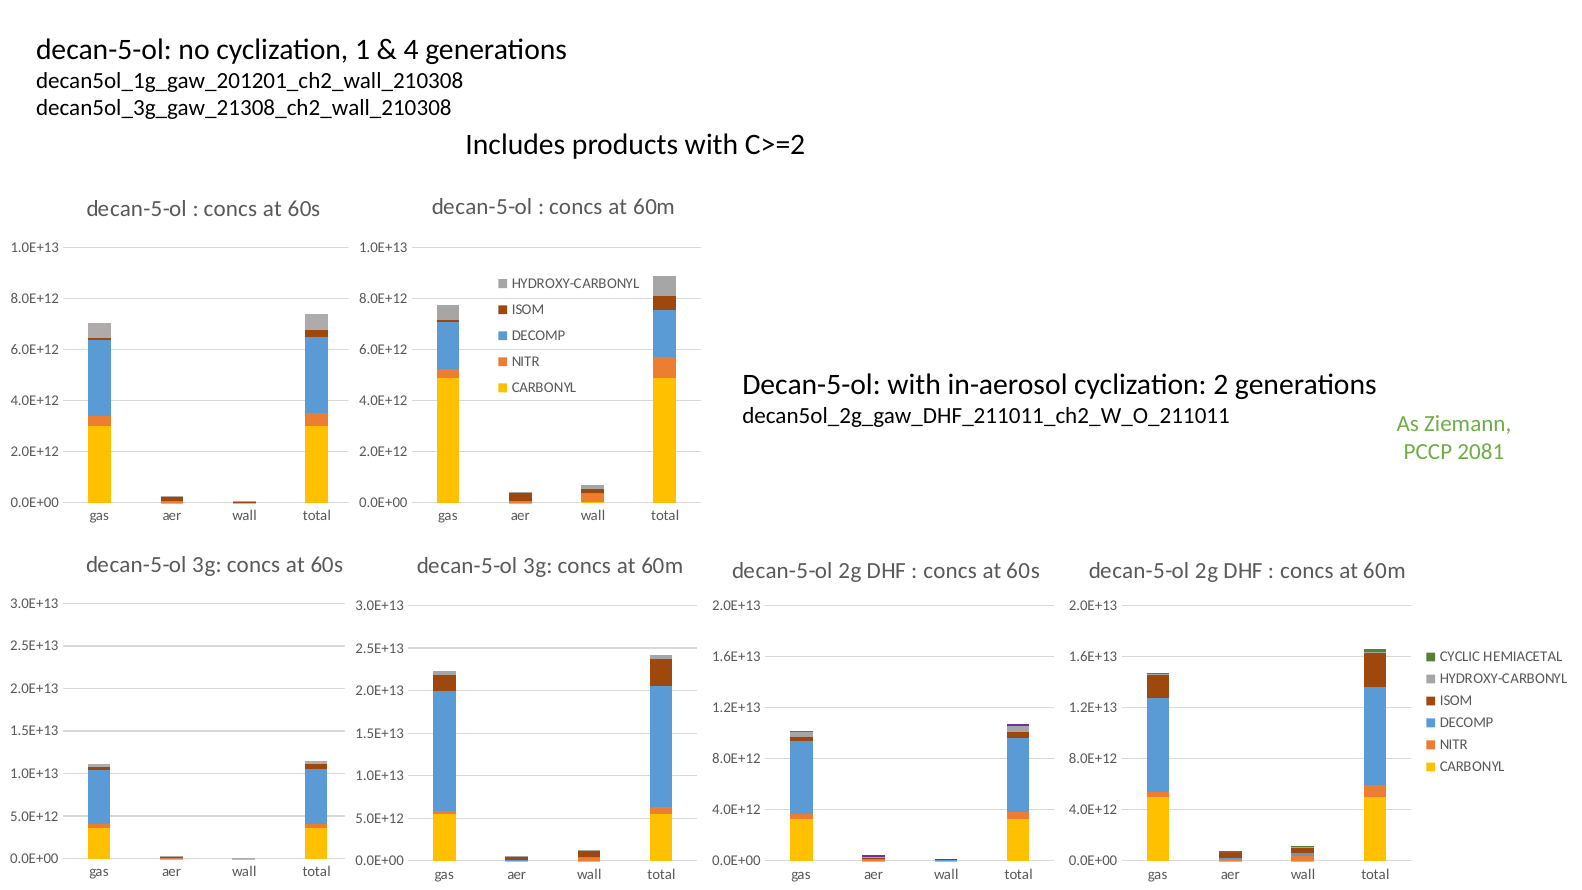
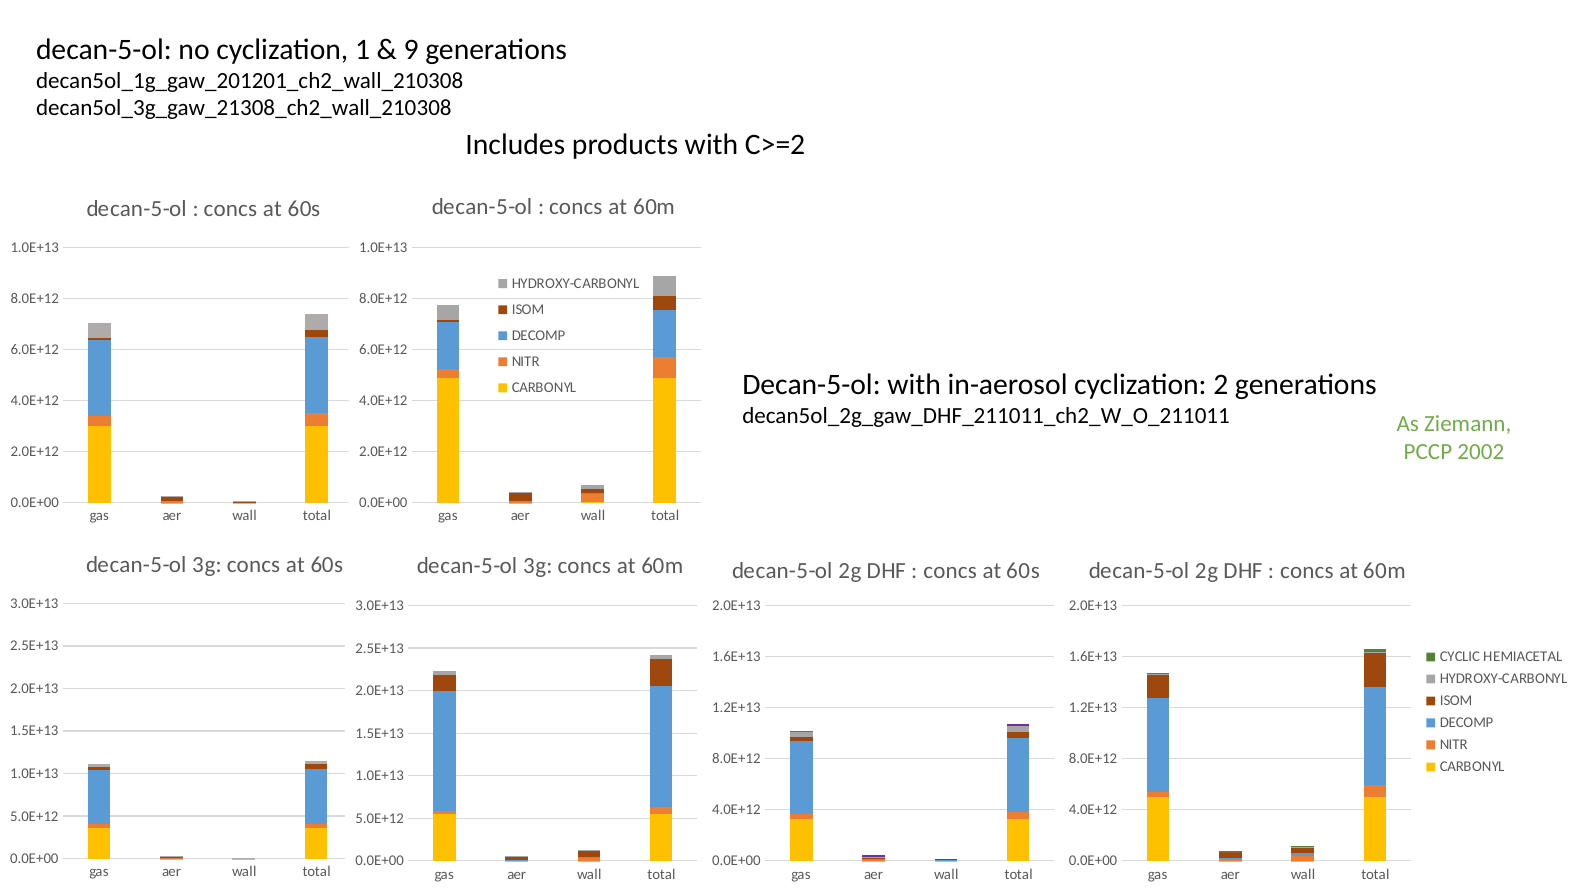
4: 4 -> 9
2081: 2081 -> 2002
